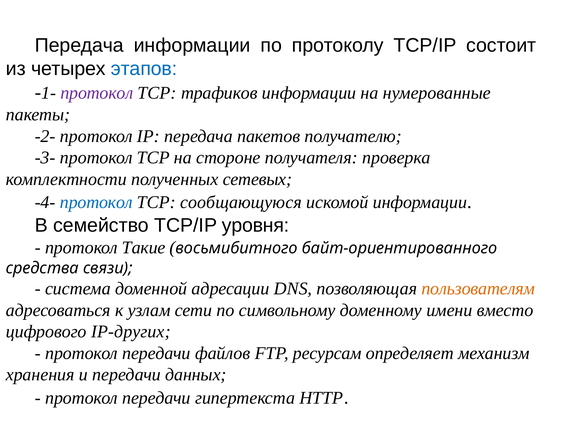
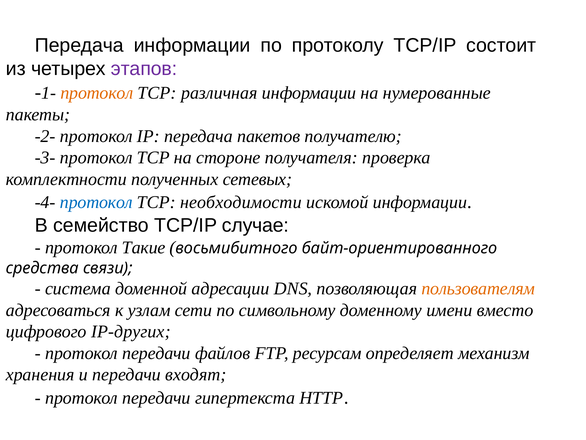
этапов colour: blue -> purple
протокол at (97, 93) colour: purple -> orange
трафиков: трафиков -> различная
сообщающуюся: сообщающуюся -> необходимости
уровня: уровня -> случае
данных: данных -> входят
